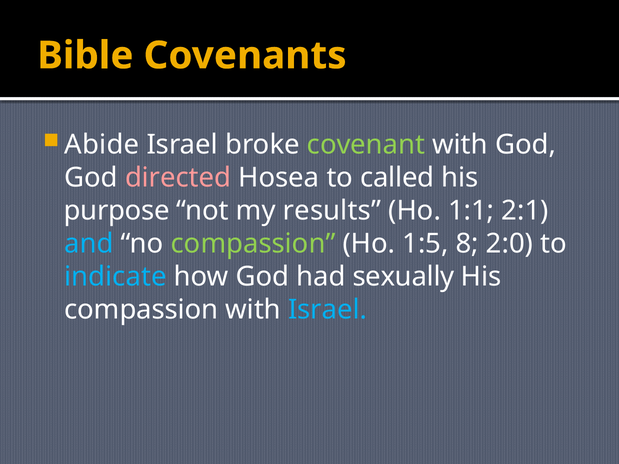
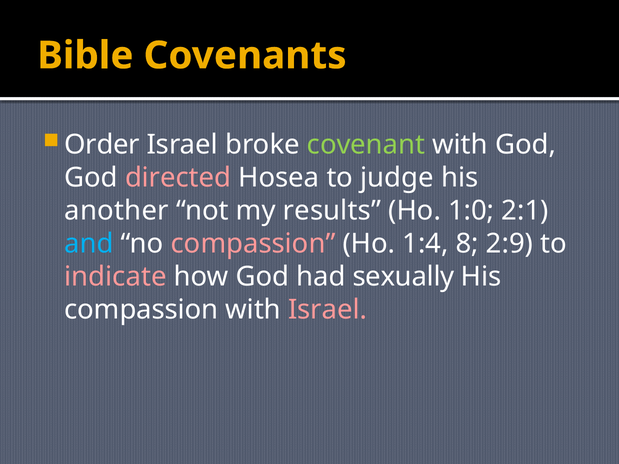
Abide: Abide -> Order
called: called -> judge
purpose: purpose -> another
1:1: 1:1 -> 1:0
compassion at (253, 244) colour: light green -> pink
1:5: 1:5 -> 1:4
2:0: 2:0 -> 2:9
indicate colour: light blue -> pink
Israel at (328, 310) colour: light blue -> pink
